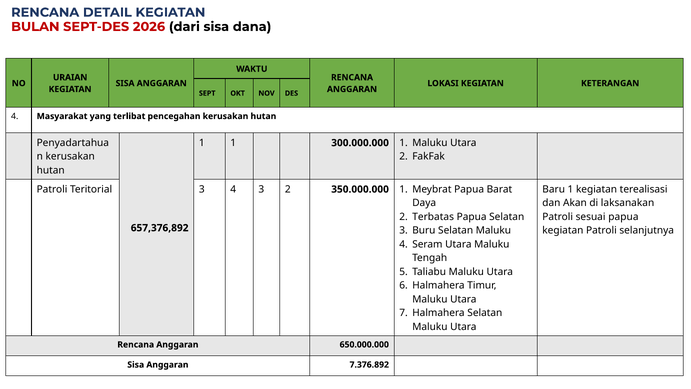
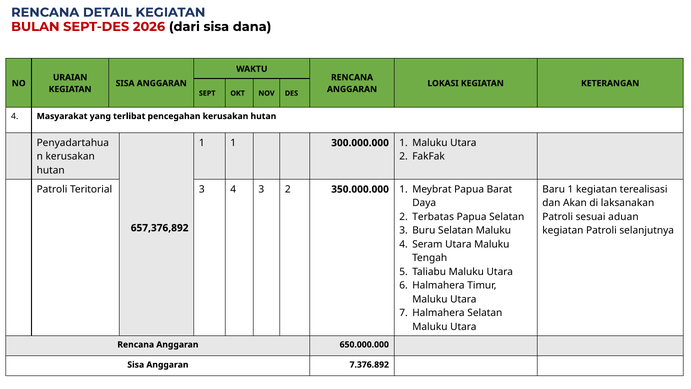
sesuai papua: papua -> aduan
